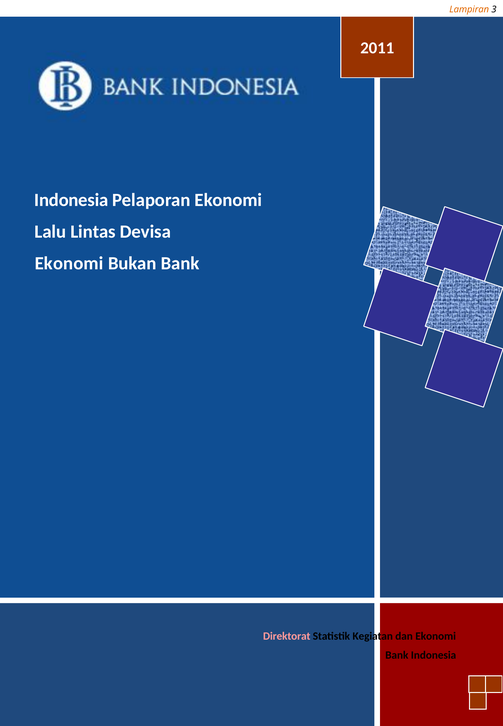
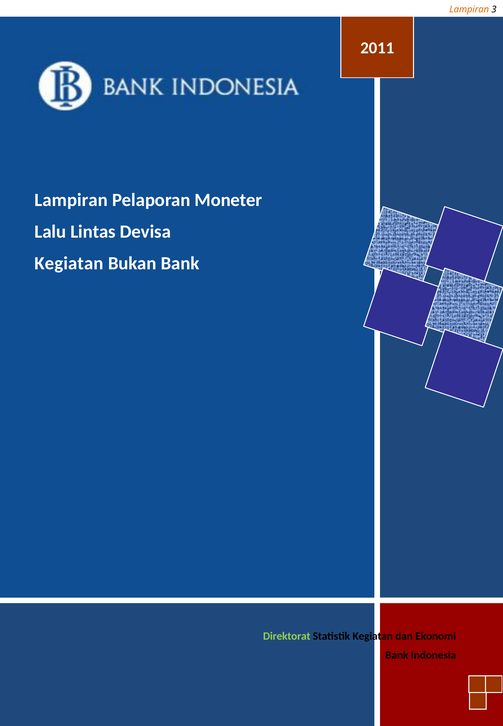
Indonesia at (71, 200): Indonesia -> Lampiran
Pelaporan Ekonomi: Ekonomi -> Moneter
Ekonomi at (69, 264): Ekonomi -> Kegiatan
Direktorat colour: pink -> light green
